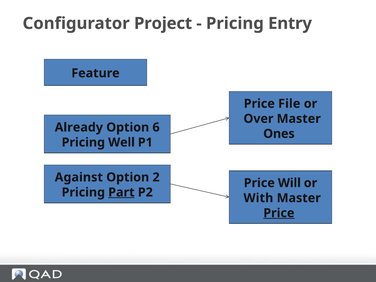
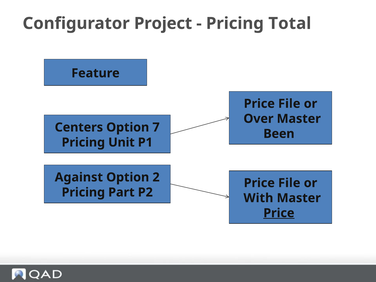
Entry: Entry -> Total
Already: Already -> Centers
6: 6 -> 7
Ones: Ones -> Been
Well: Well -> Unit
Will at (289, 183): Will -> File
Part underline: present -> none
